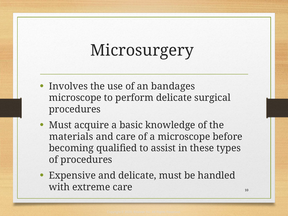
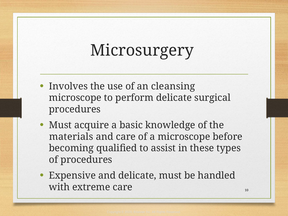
bandages: bandages -> cleansing
